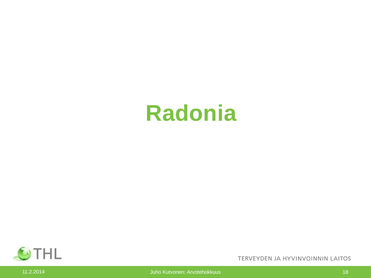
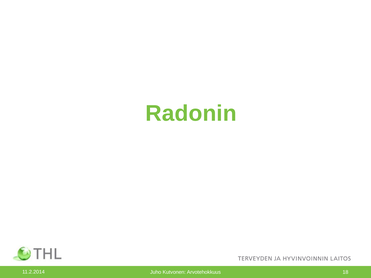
Radonia: Radonia -> Radonin
